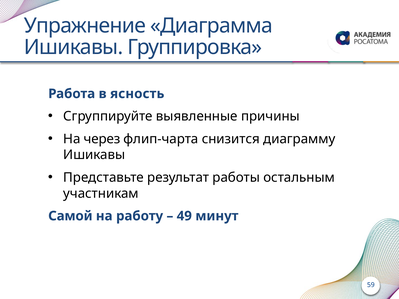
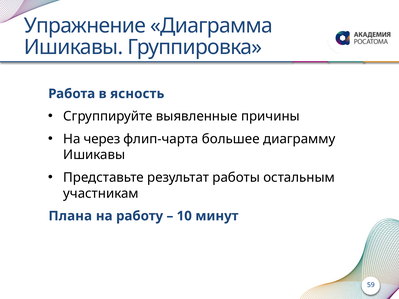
снизится: снизится -> большее
Самой: Самой -> Плана
49: 49 -> 10
